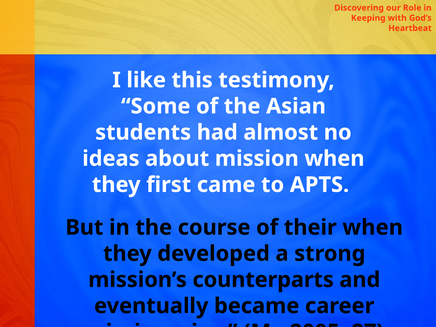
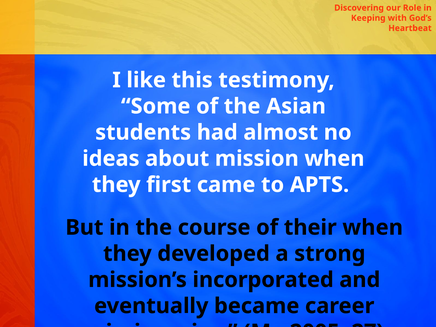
counterparts: counterparts -> incorporated
